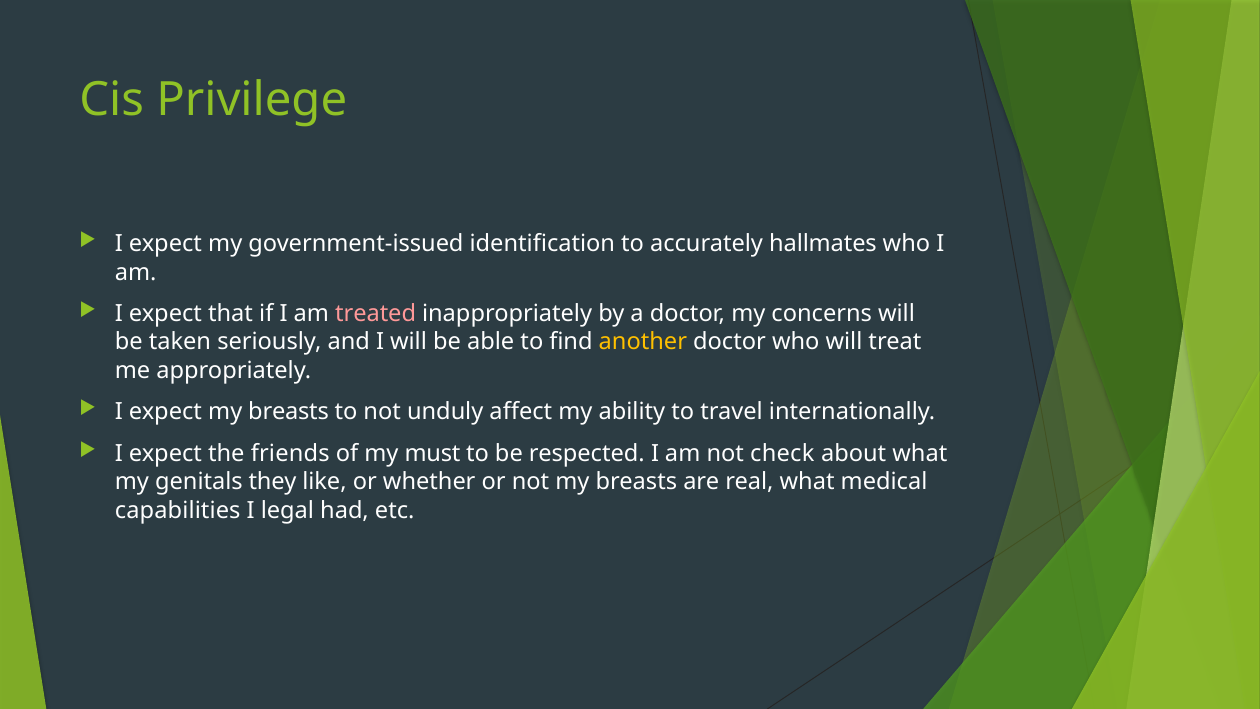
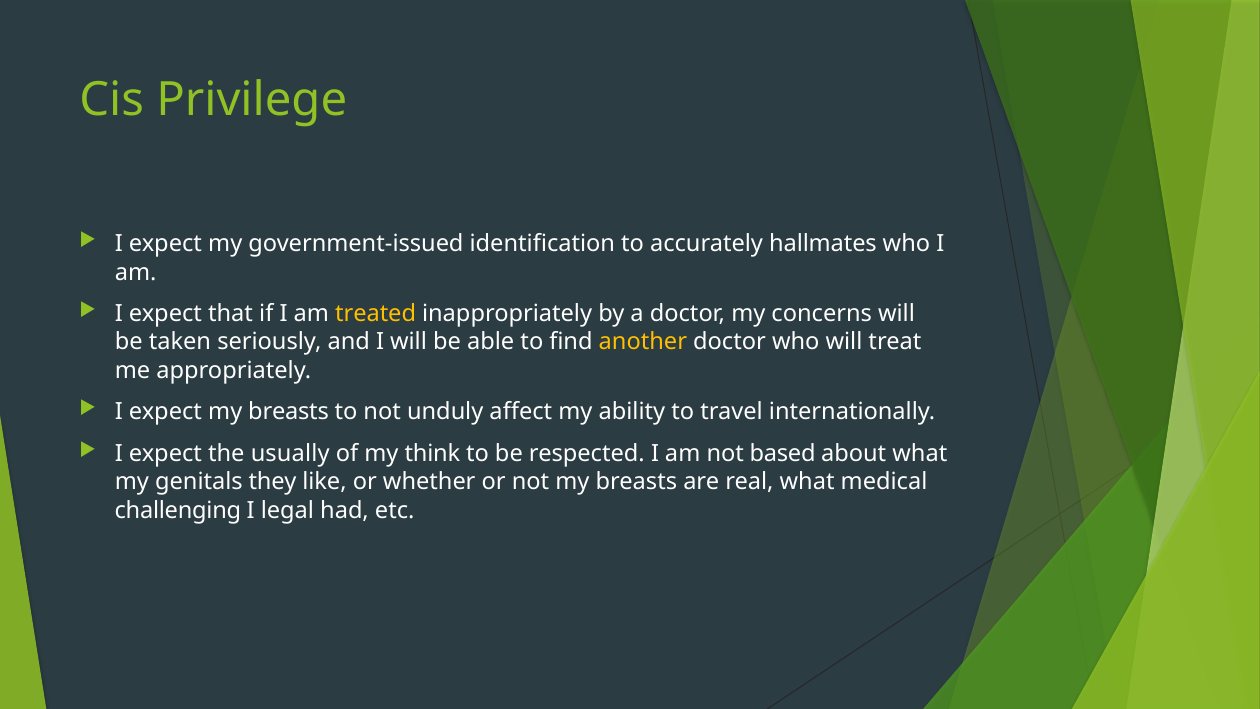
treated colour: pink -> yellow
friends: friends -> usually
must: must -> think
check: check -> based
capabilities: capabilities -> challenging
